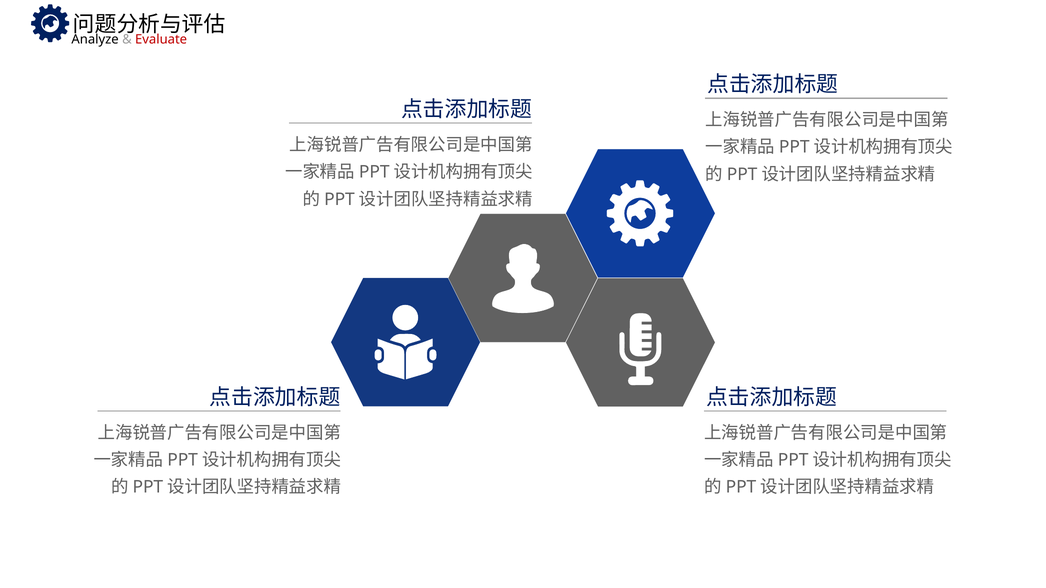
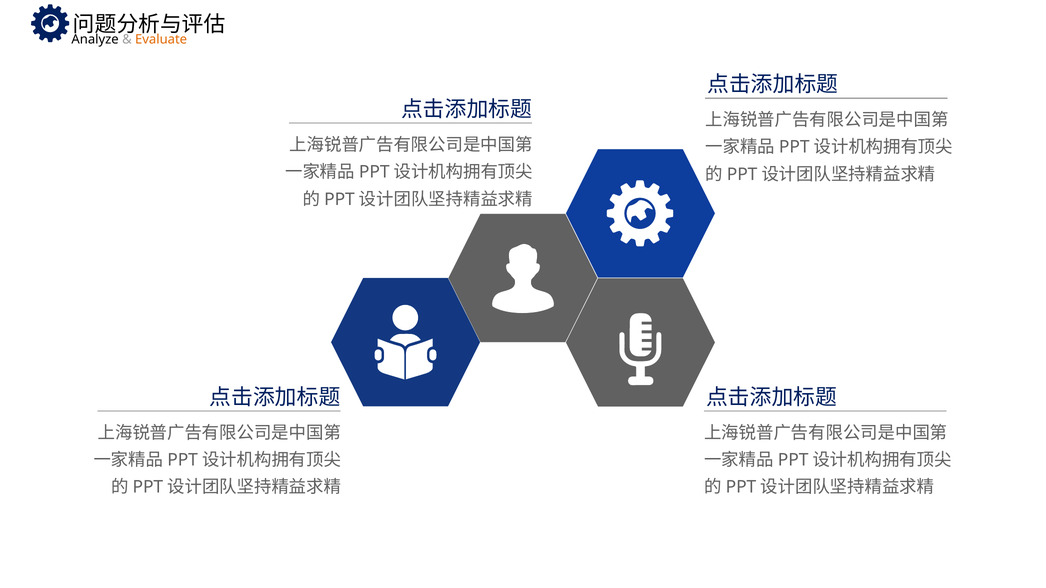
Evaluate colour: red -> orange
